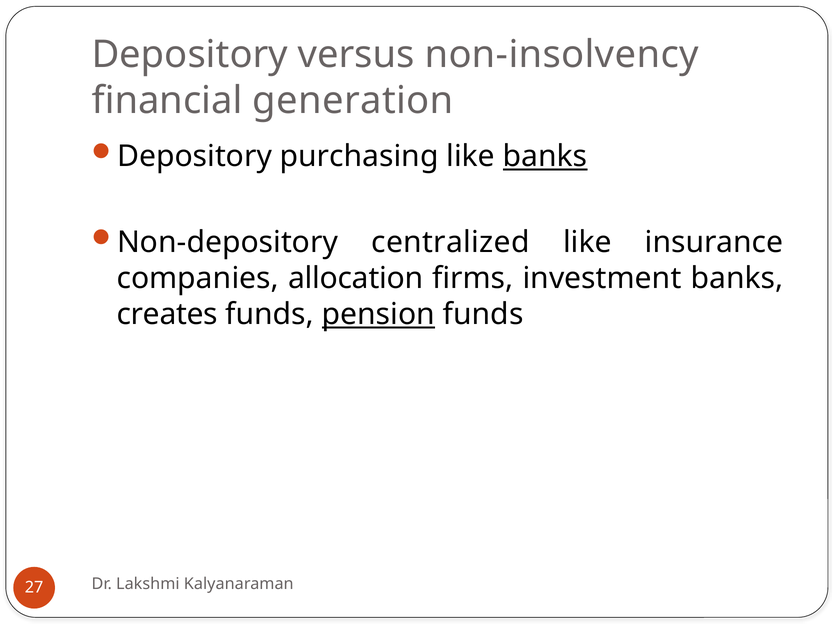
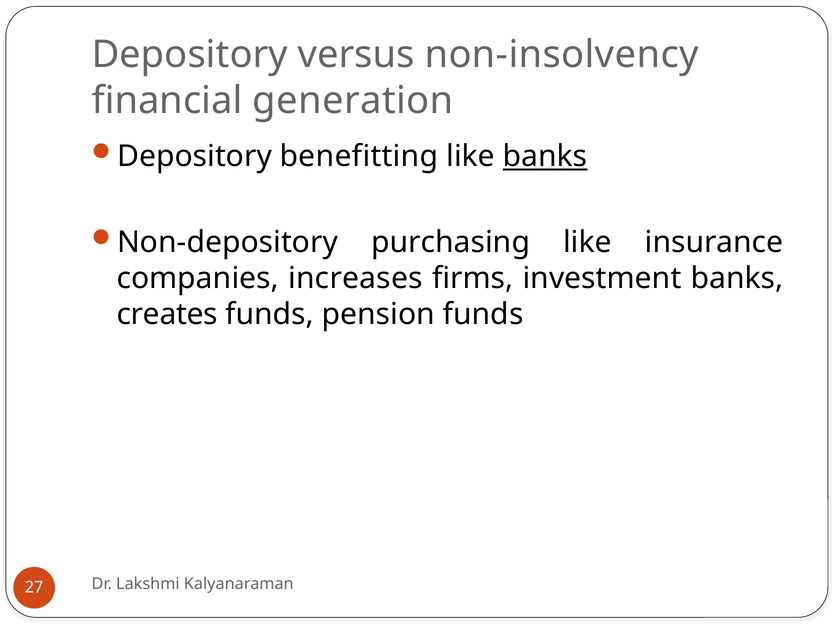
purchasing: purchasing -> benefitting
centralized: centralized -> purchasing
allocation: allocation -> increases
pension underline: present -> none
